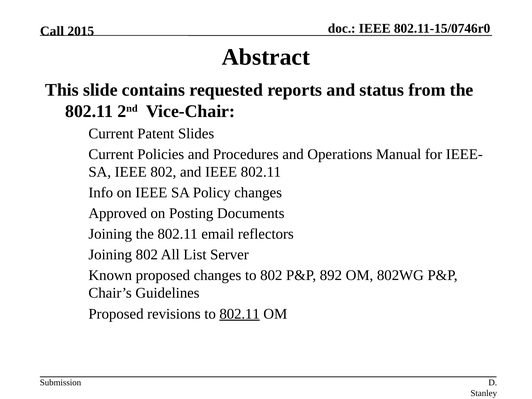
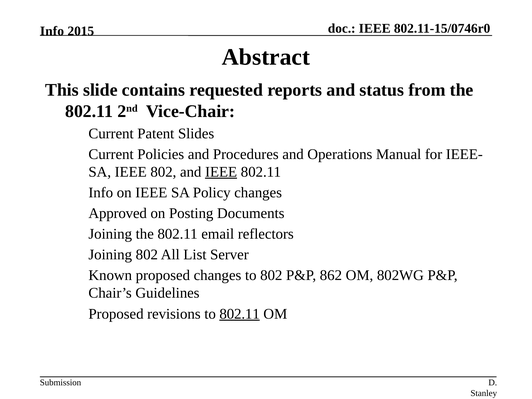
Call at (52, 31): Call -> Info
IEEE at (221, 172) underline: none -> present
892: 892 -> 862
